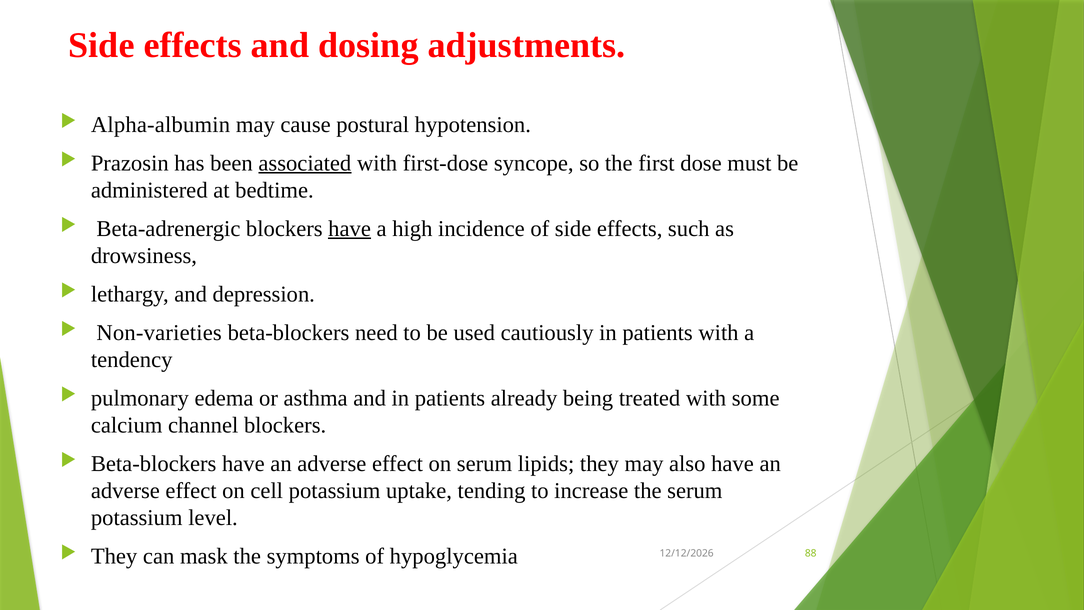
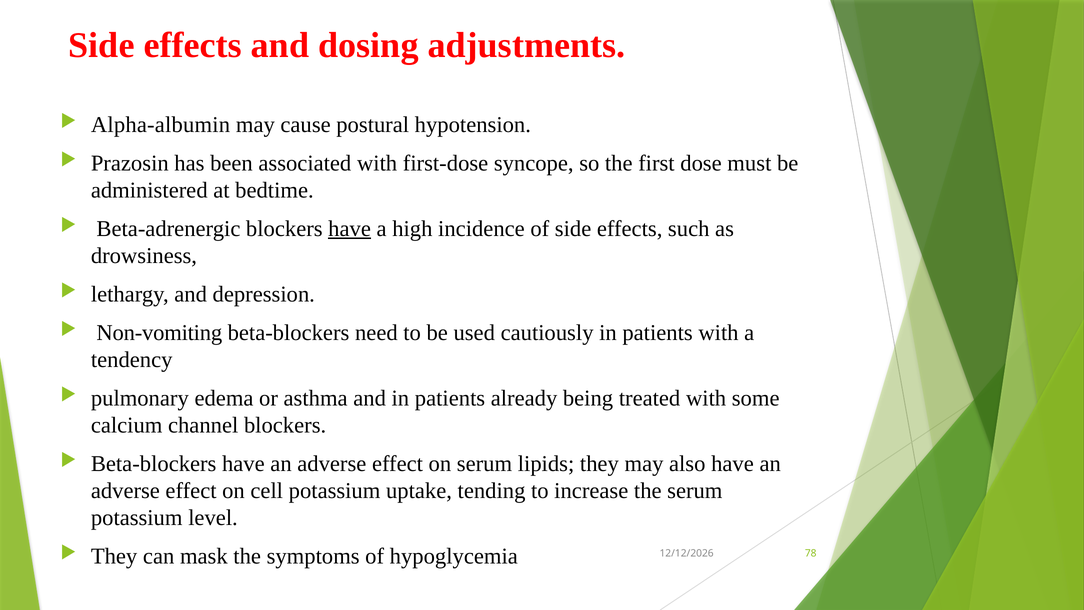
associated underline: present -> none
Non-varieties: Non-varieties -> Non-vomiting
88: 88 -> 78
